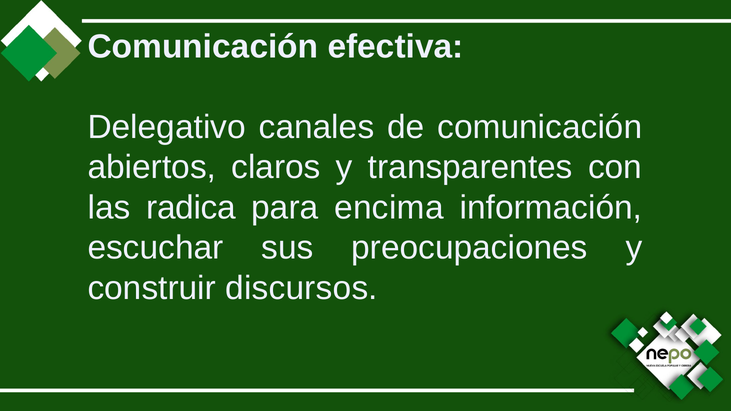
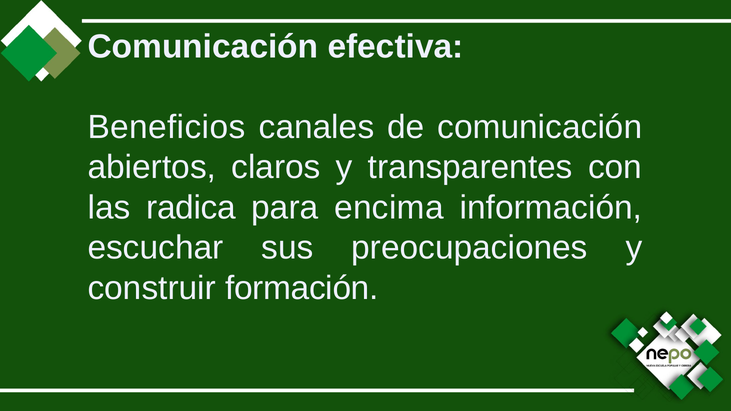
Delegativo: Delegativo -> Beneficios
discursos: discursos -> formación
